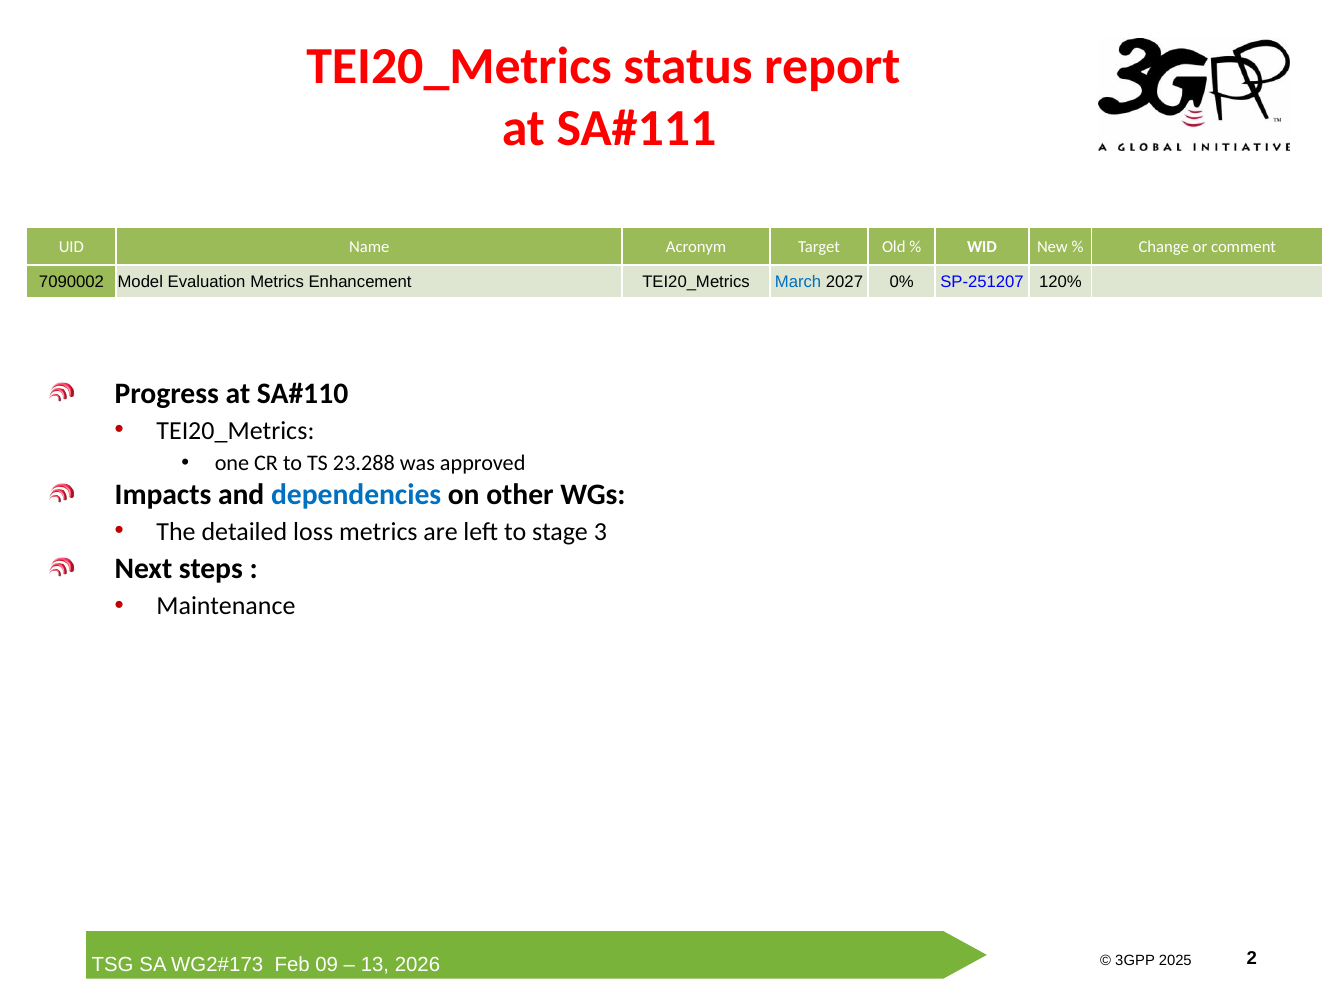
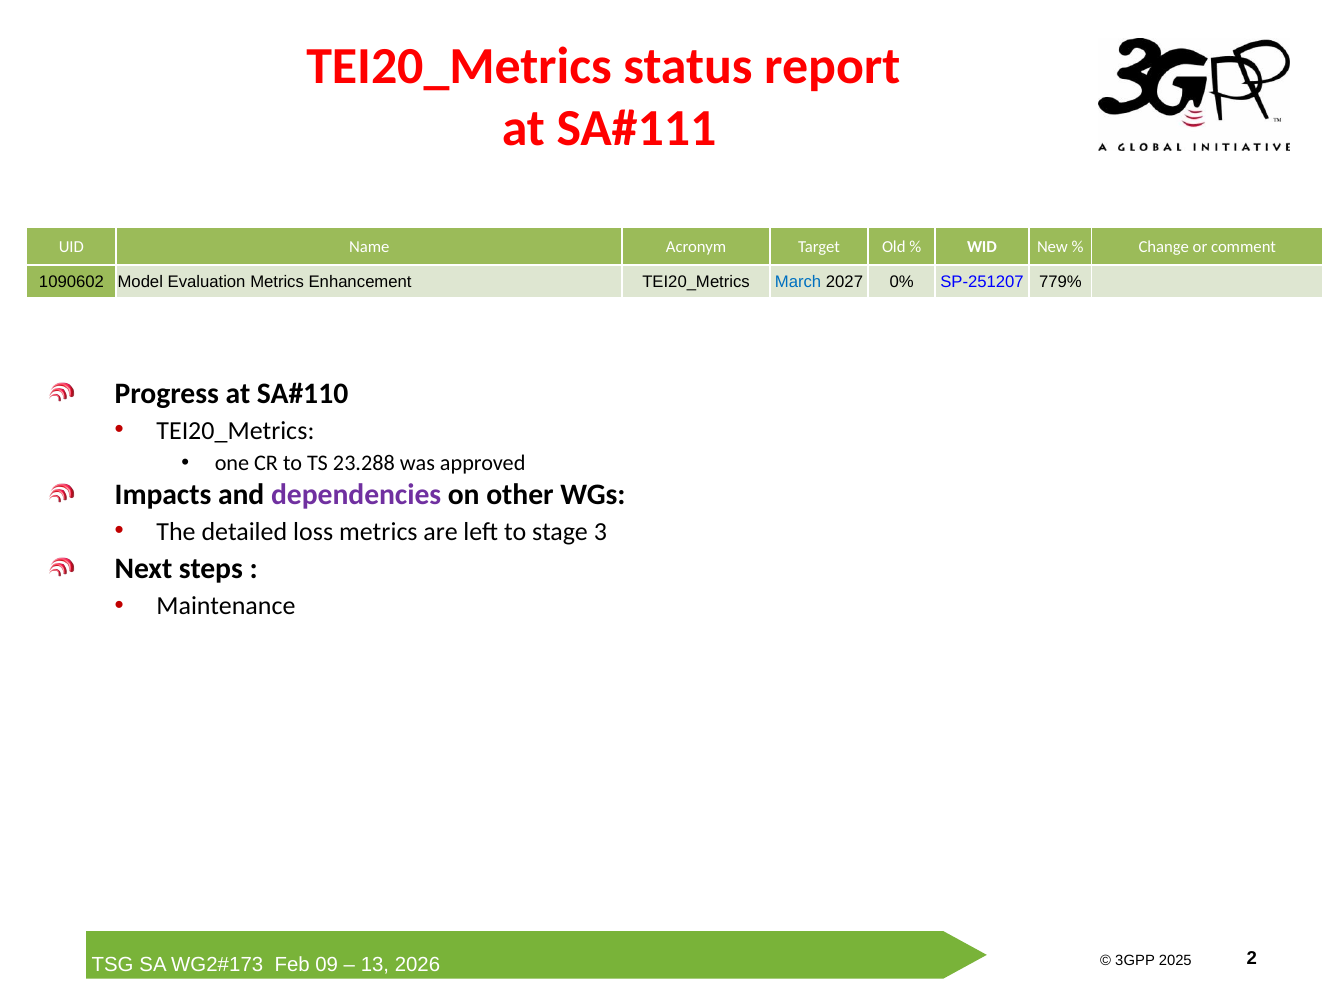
7090002: 7090002 -> 1090602
120%: 120% -> 779%
dependencies colour: blue -> purple
